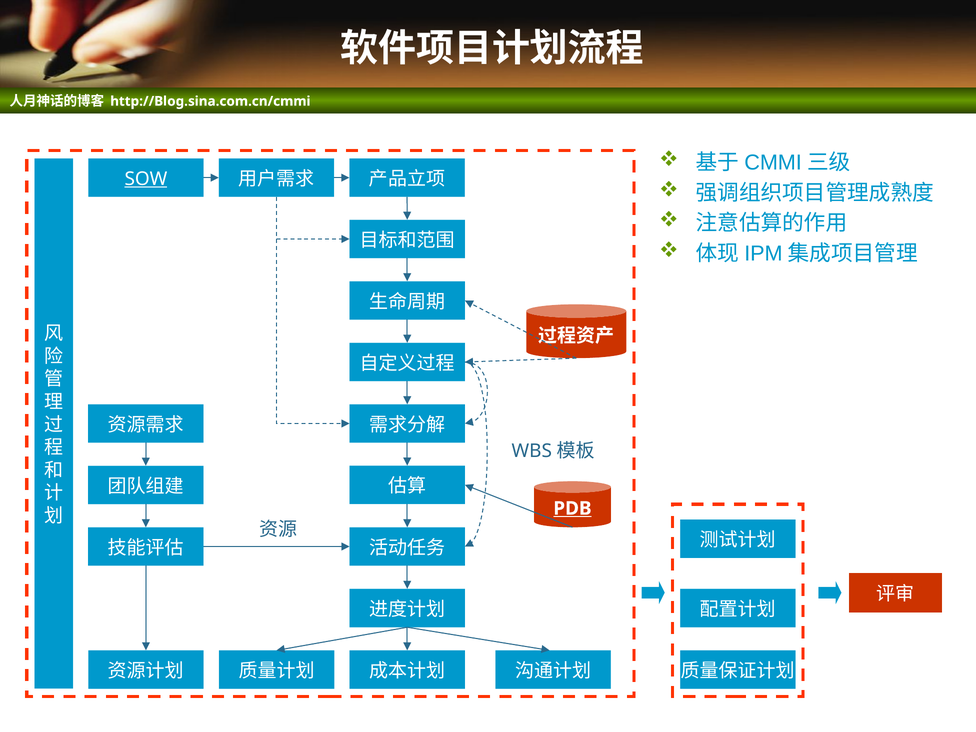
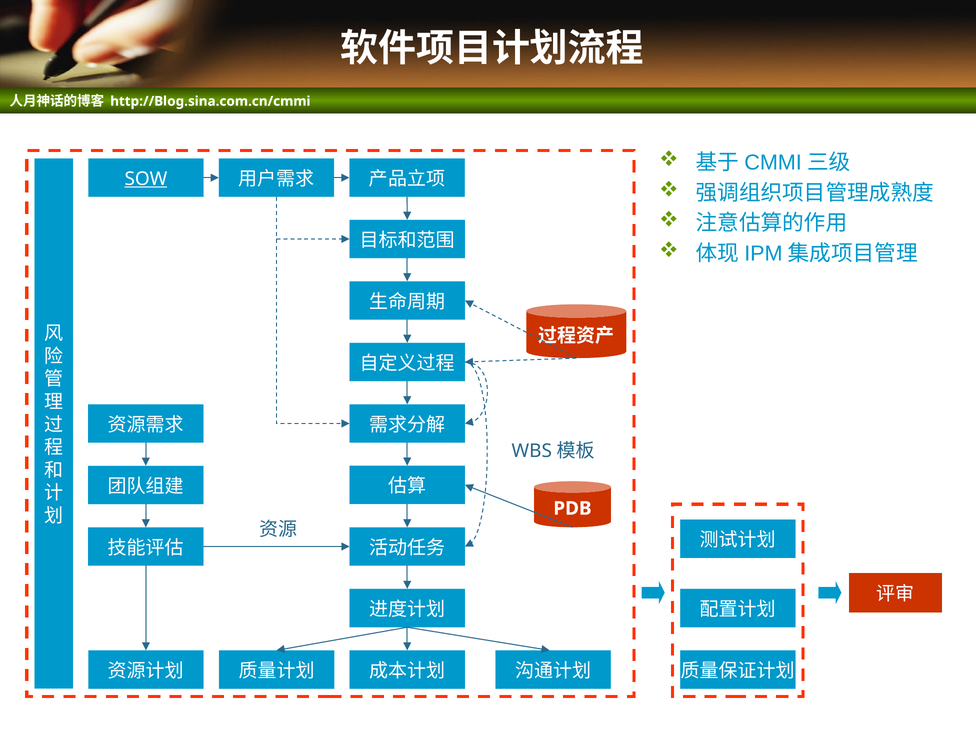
PDB underline: present -> none
